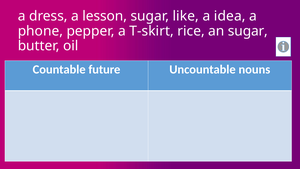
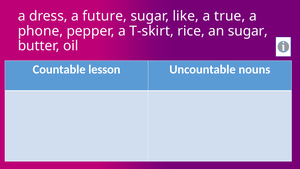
lesson: lesson -> future
idea: idea -> true
future: future -> lesson
